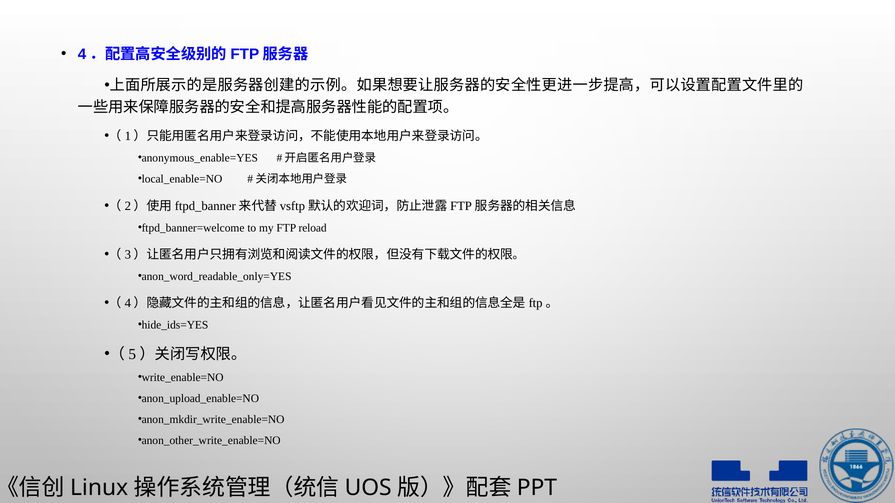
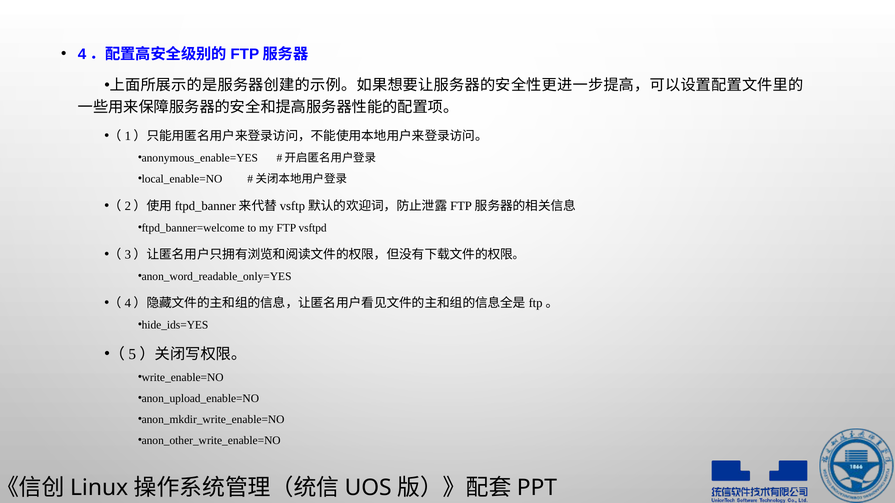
reload: reload -> vsftpd
